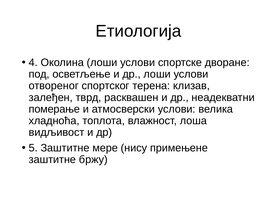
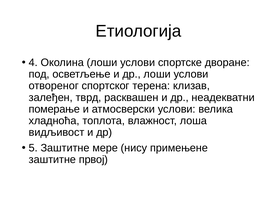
бржу: бржу -> првој
